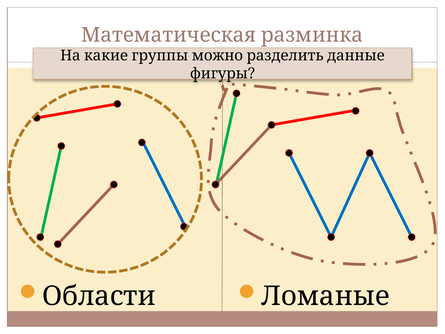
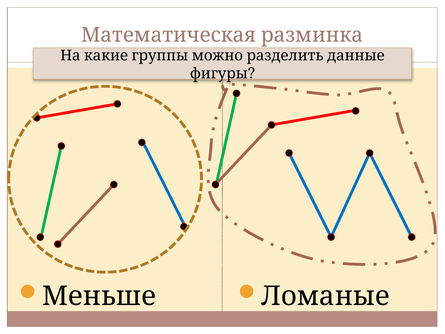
Области: Области -> Меньше
